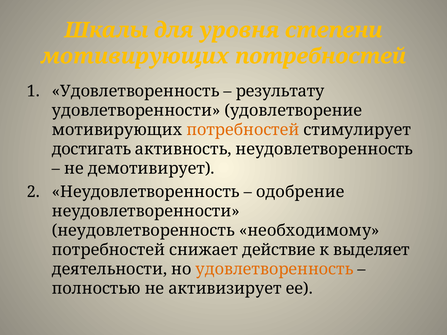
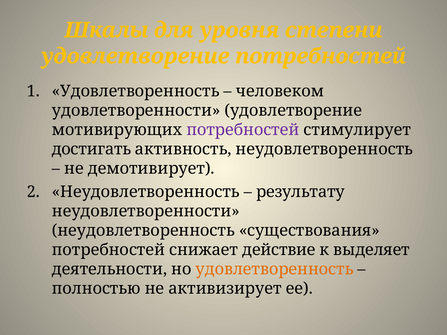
мотивирующих at (135, 56): мотивирующих -> удовлетворение
результату: результату -> человеком
потребностей at (243, 130) colour: orange -> purple
одобрение: одобрение -> результату
необходимому: необходимому -> существования
